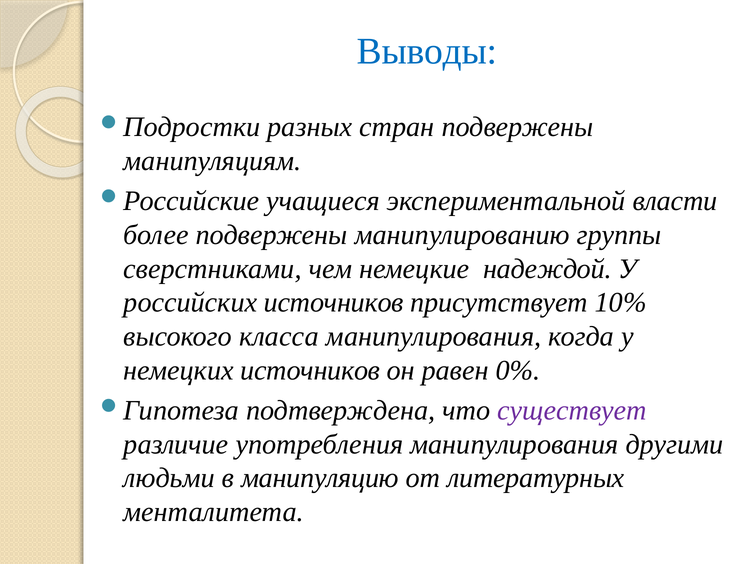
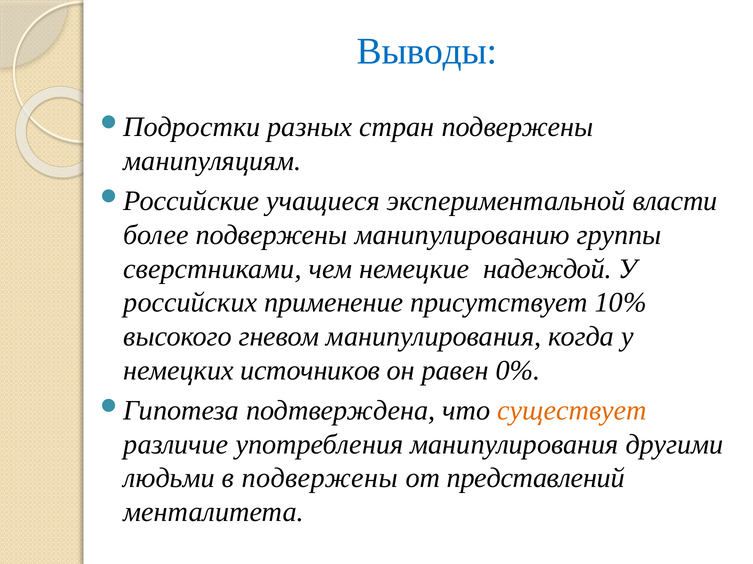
российских источников: источников -> применение
класса: класса -> гневом
существует colour: purple -> orange
в манипуляцию: манипуляцию -> подвержены
литературных: литературных -> представлений
